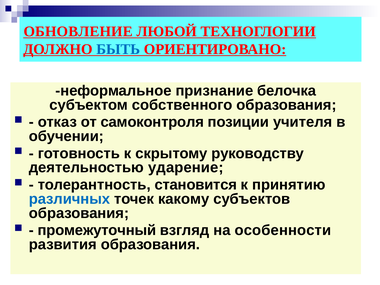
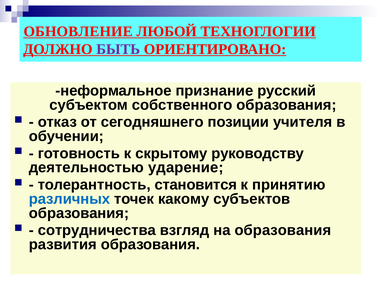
БЫТЬ colour: blue -> purple
белочка: белочка -> русский
самоконтроля: самоконтроля -> сегодняшнего
промежуточный: промежуточный -> сотрудничества
на особенности: особенности -> образования
